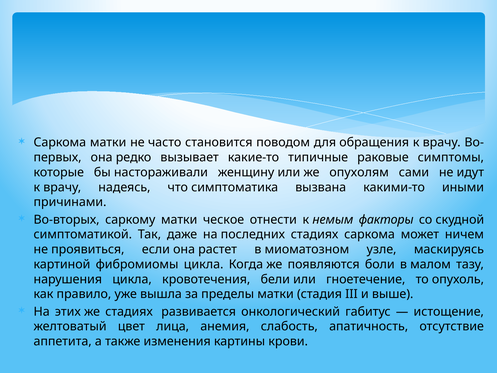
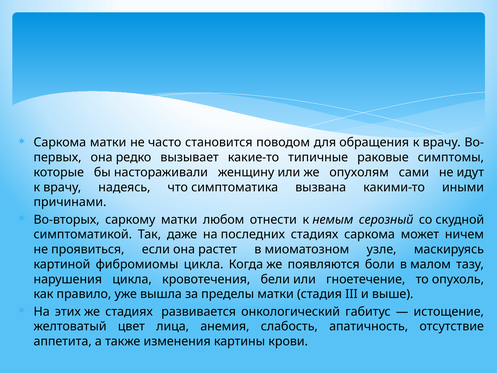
ческое: ческое -> любом
факторы: факторы -> серозный
